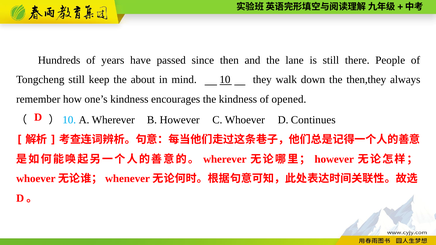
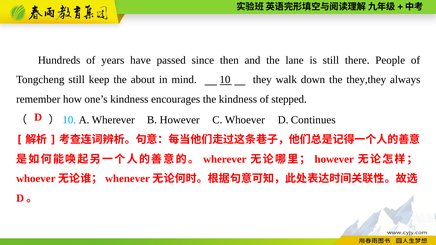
then,they: then,they -> they,they
opened: opened -> stepped
